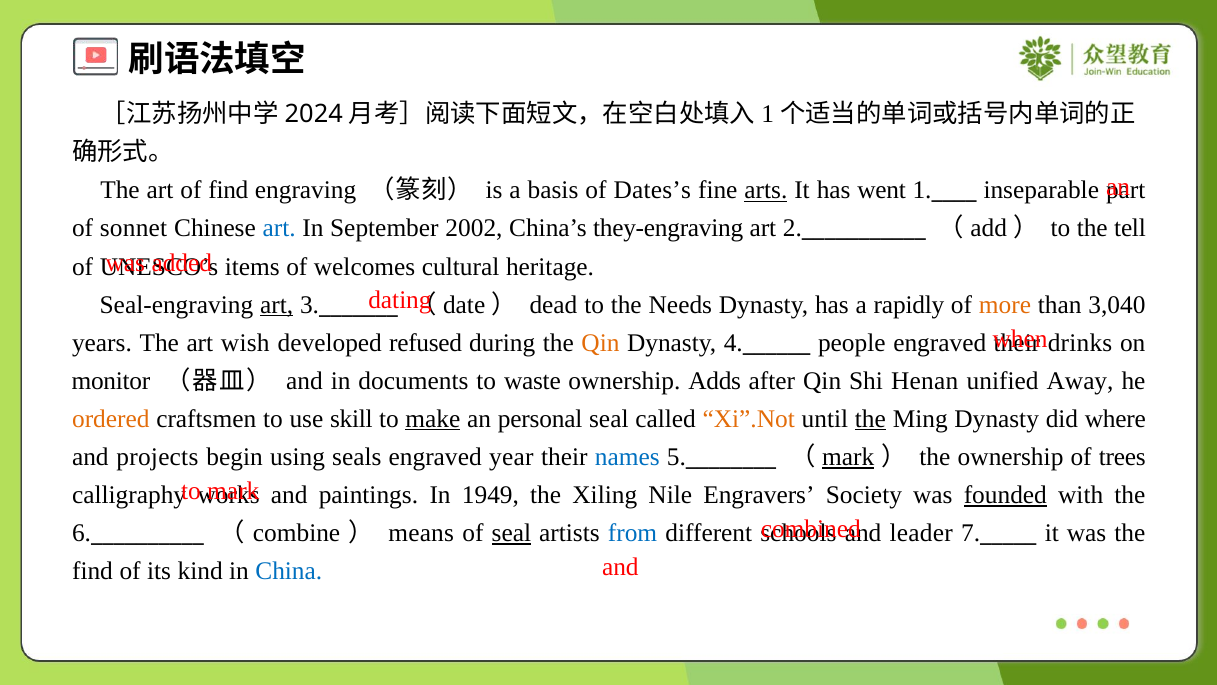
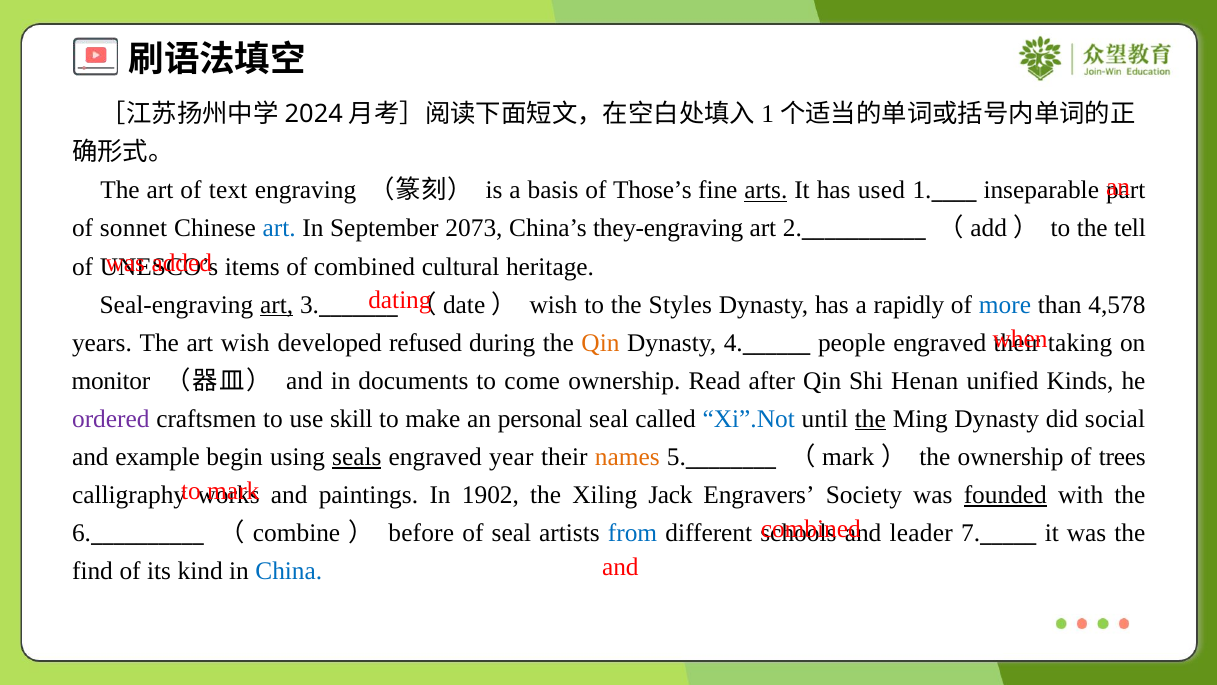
of find: find -> text
Dates’s: Dates’s -> Those’s
went: went -> used
2002: 2002 -> 2073
of welcomes: welcomes -> combined
dead at (553, 304): dead -> wish
Needs: Needs -> Styles
more colour: orange -> blue
3,040: 3,040 -> 4,578
drinks: drinks -> taking
waste: waste -> come
Adds: Adds -> Read
Away: Away -> Kinds
ordered colour: orange -> purple
make underline: present -> none
Xi”.Not colour: orange -> blue
where: where -> social
projects: projects -> example
seals underline: none -> present
names colour: blue -> orange
mark at (848, 457) underline: present -> none
1949: 1949 -> 1902
Nile: Nile -> Jack
means: means -> before
seal at (511, 533) underline: present -> none
